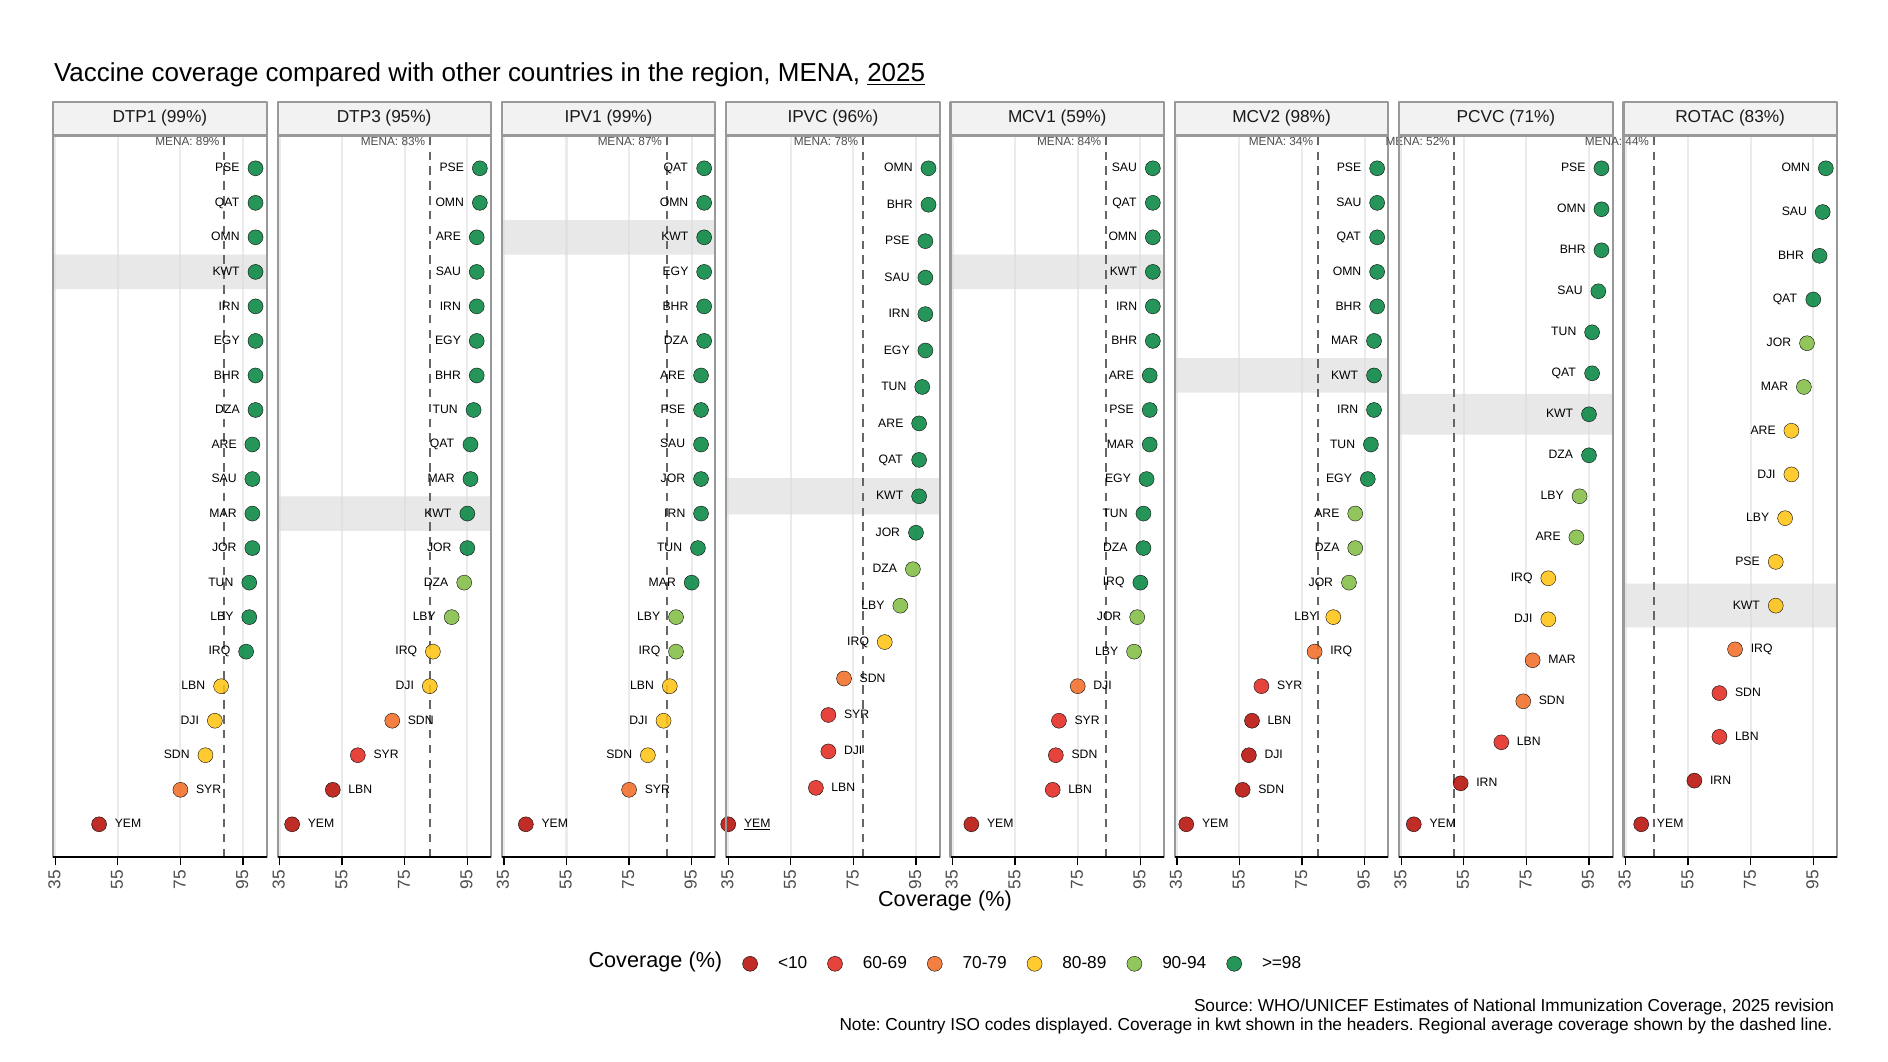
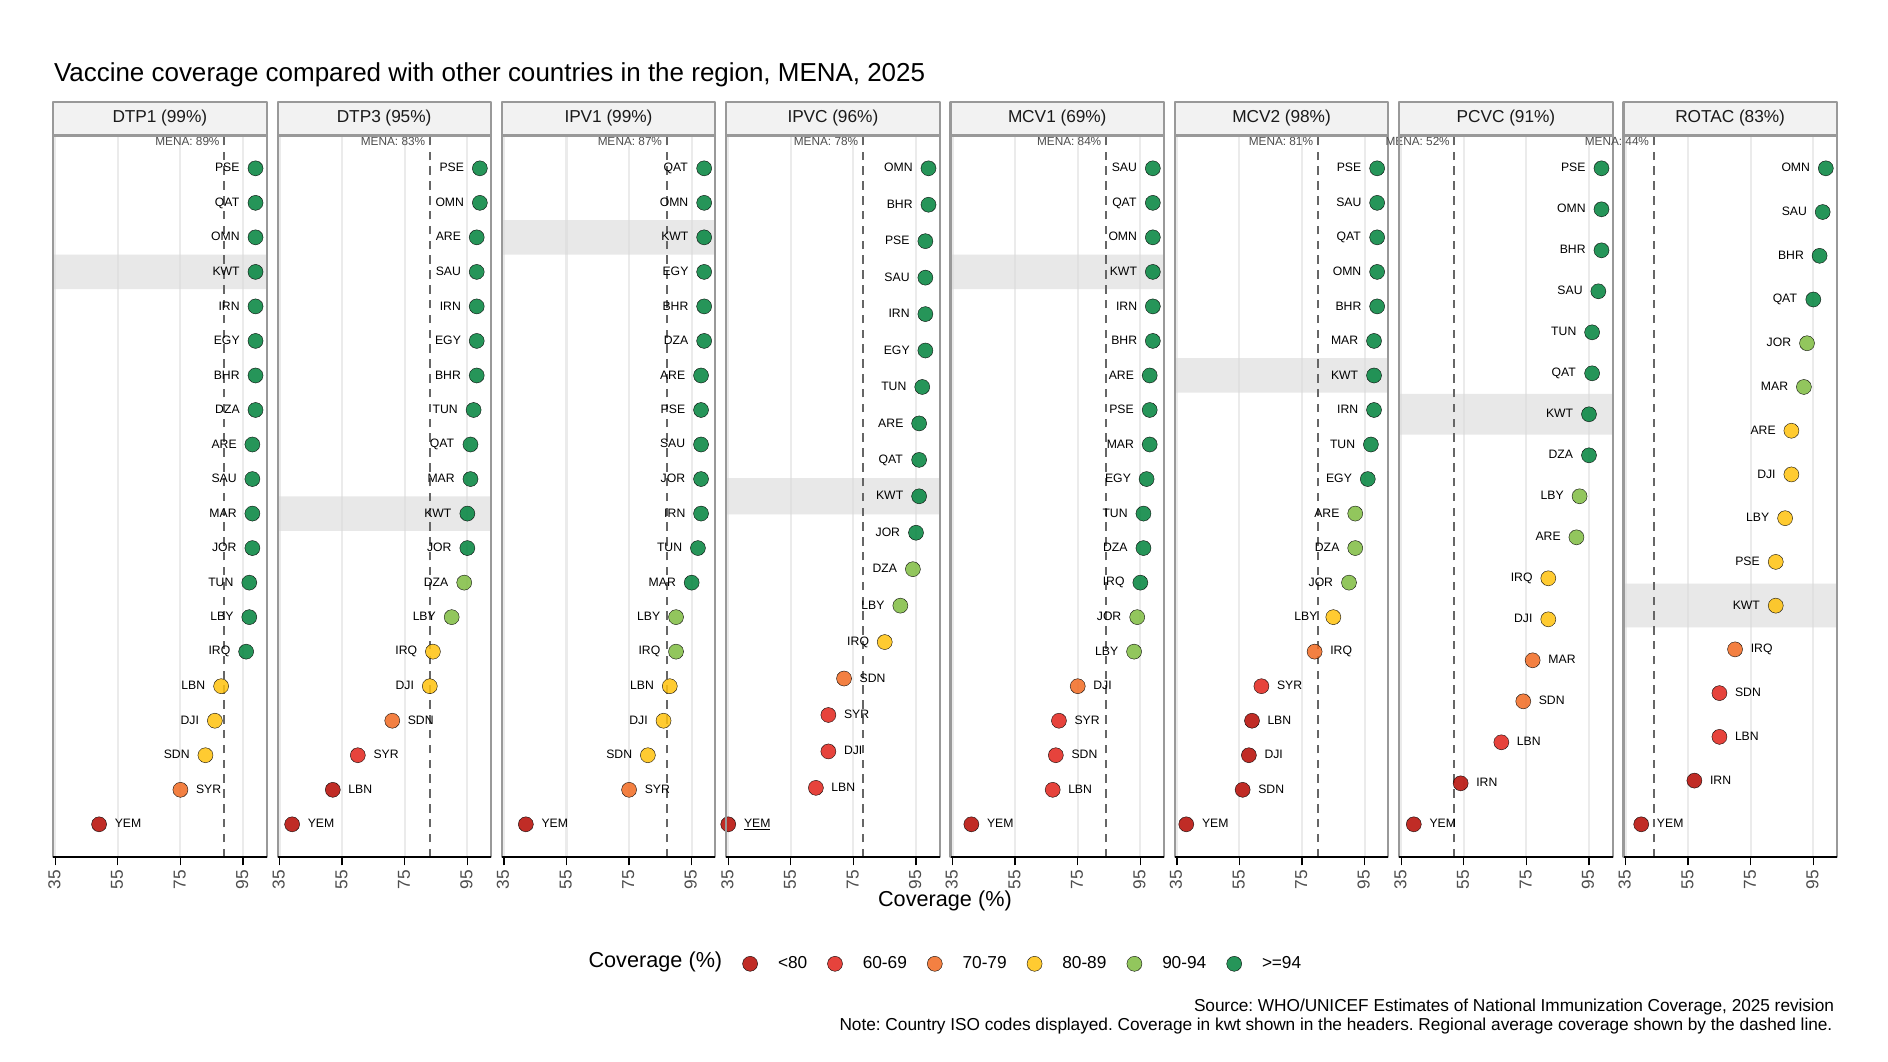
2025 at (896, 73) underline: present -> none
59%: 59% -> 69%
71%: 71% -> 91%
34%: 34% -> 81%
<10: <10 -> <80
>=98: >=98 -> >=94
